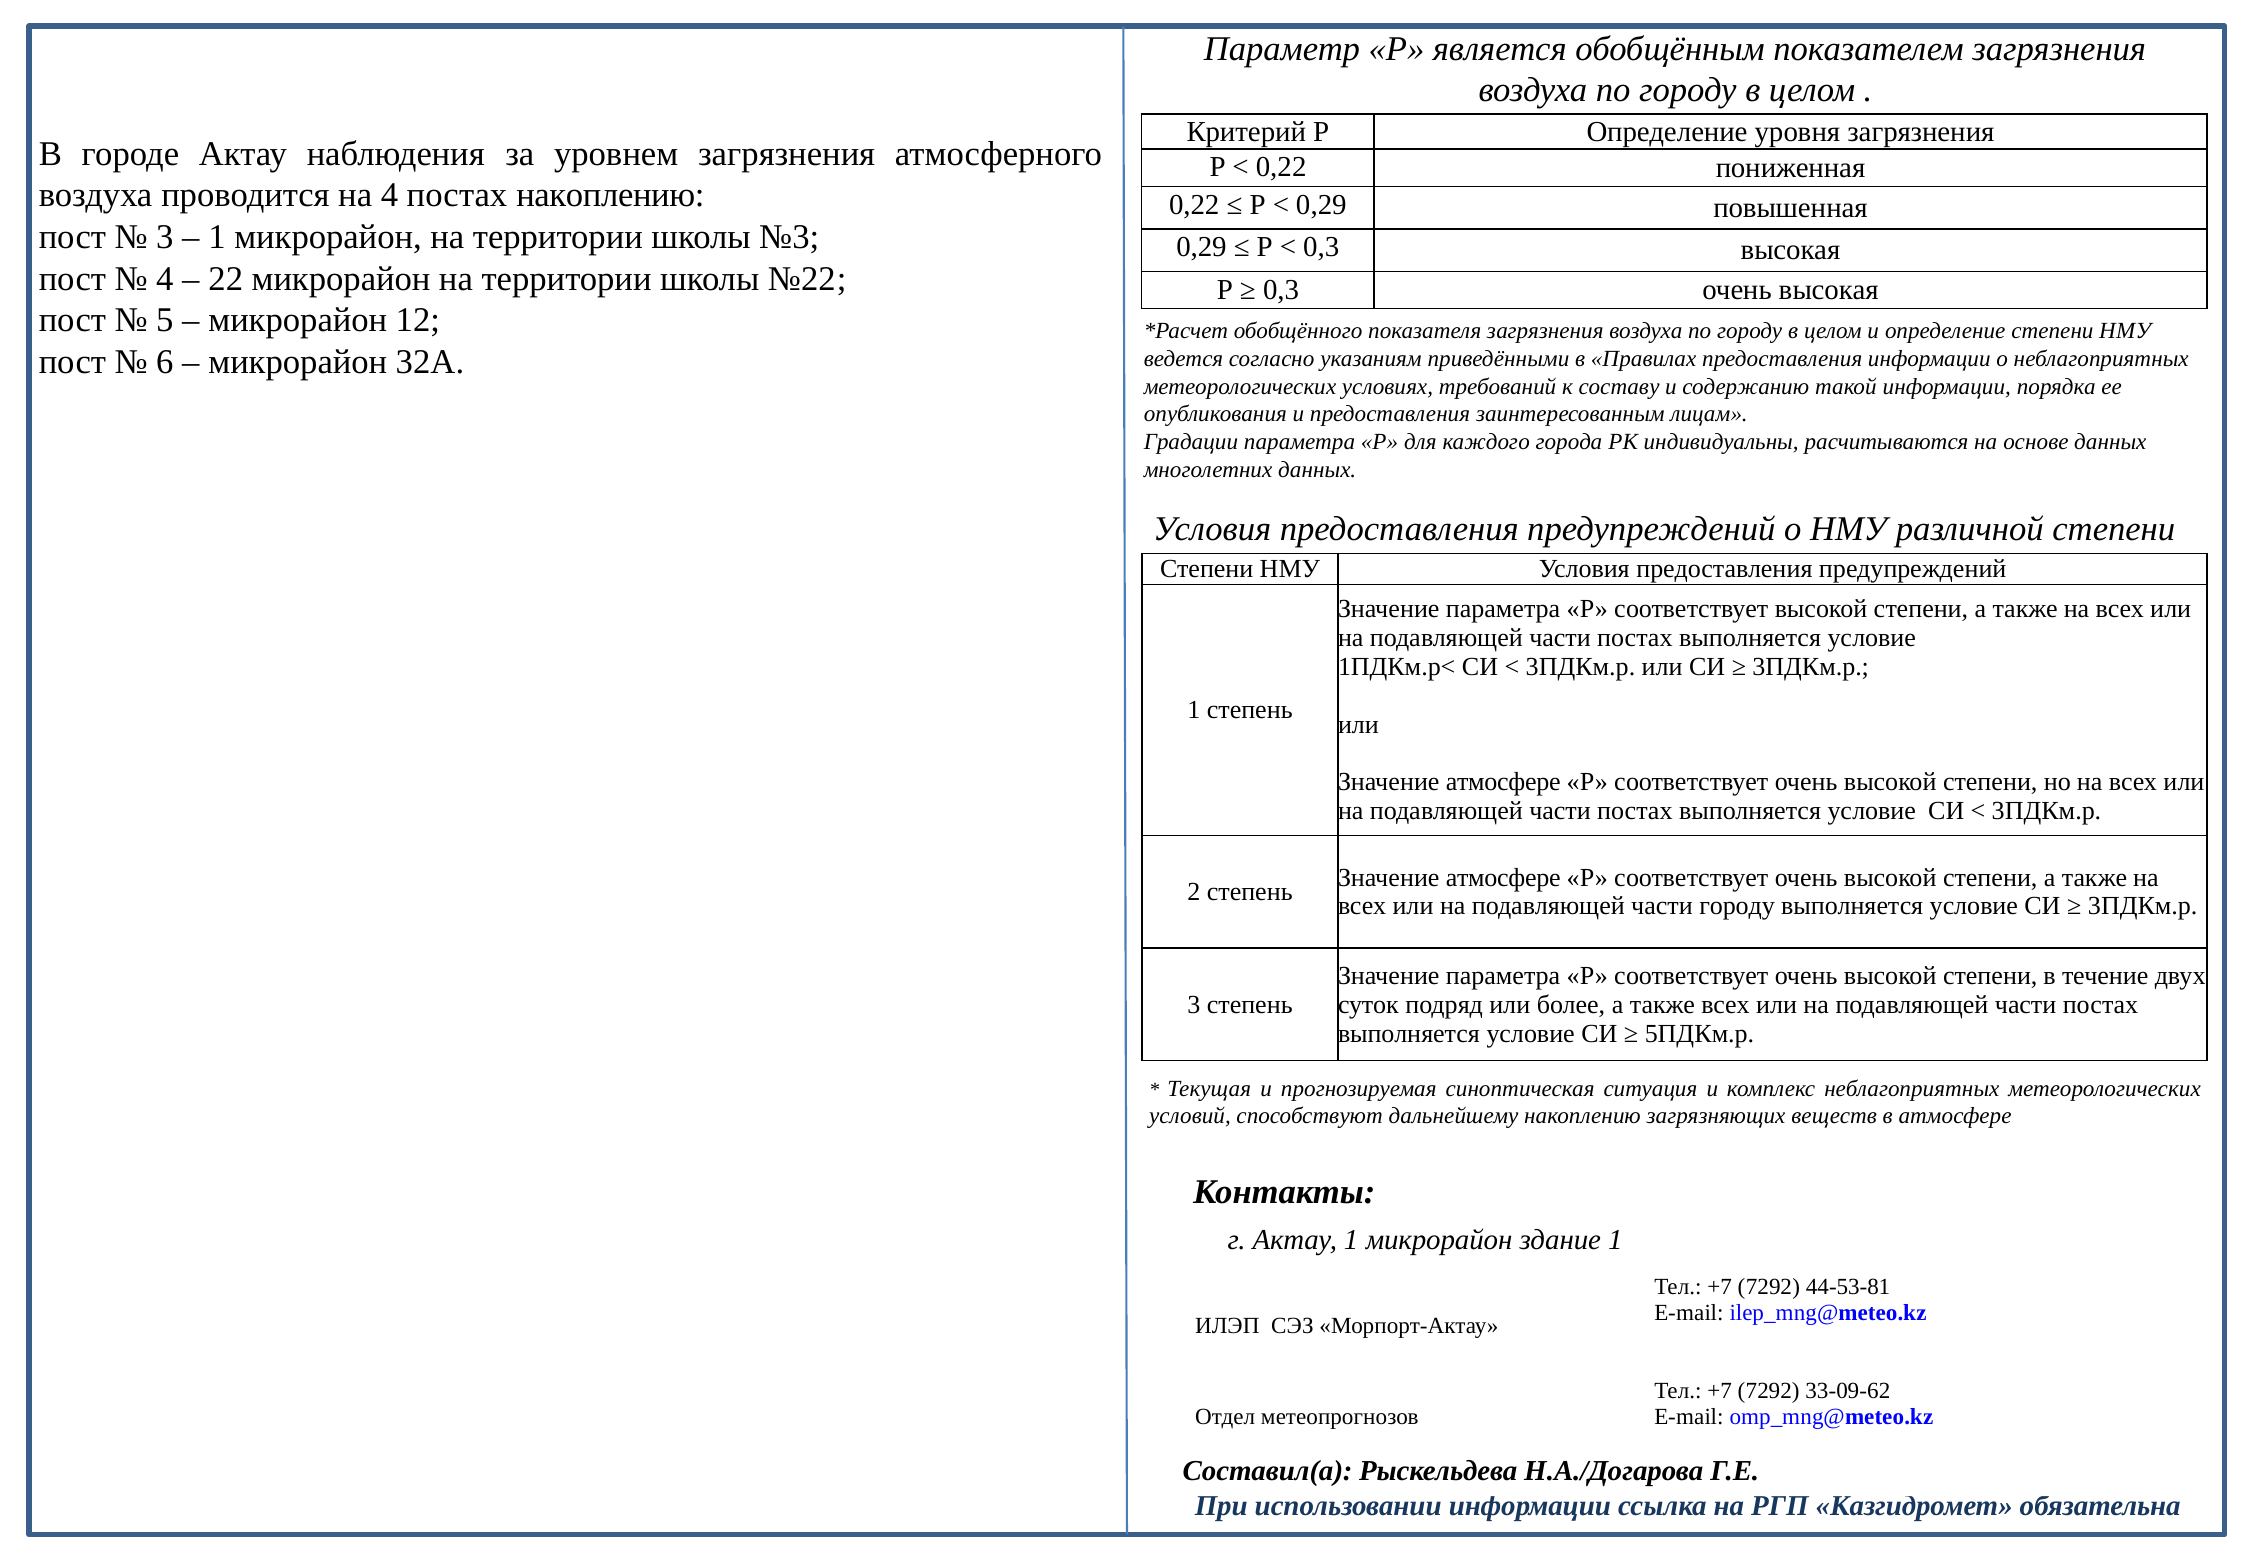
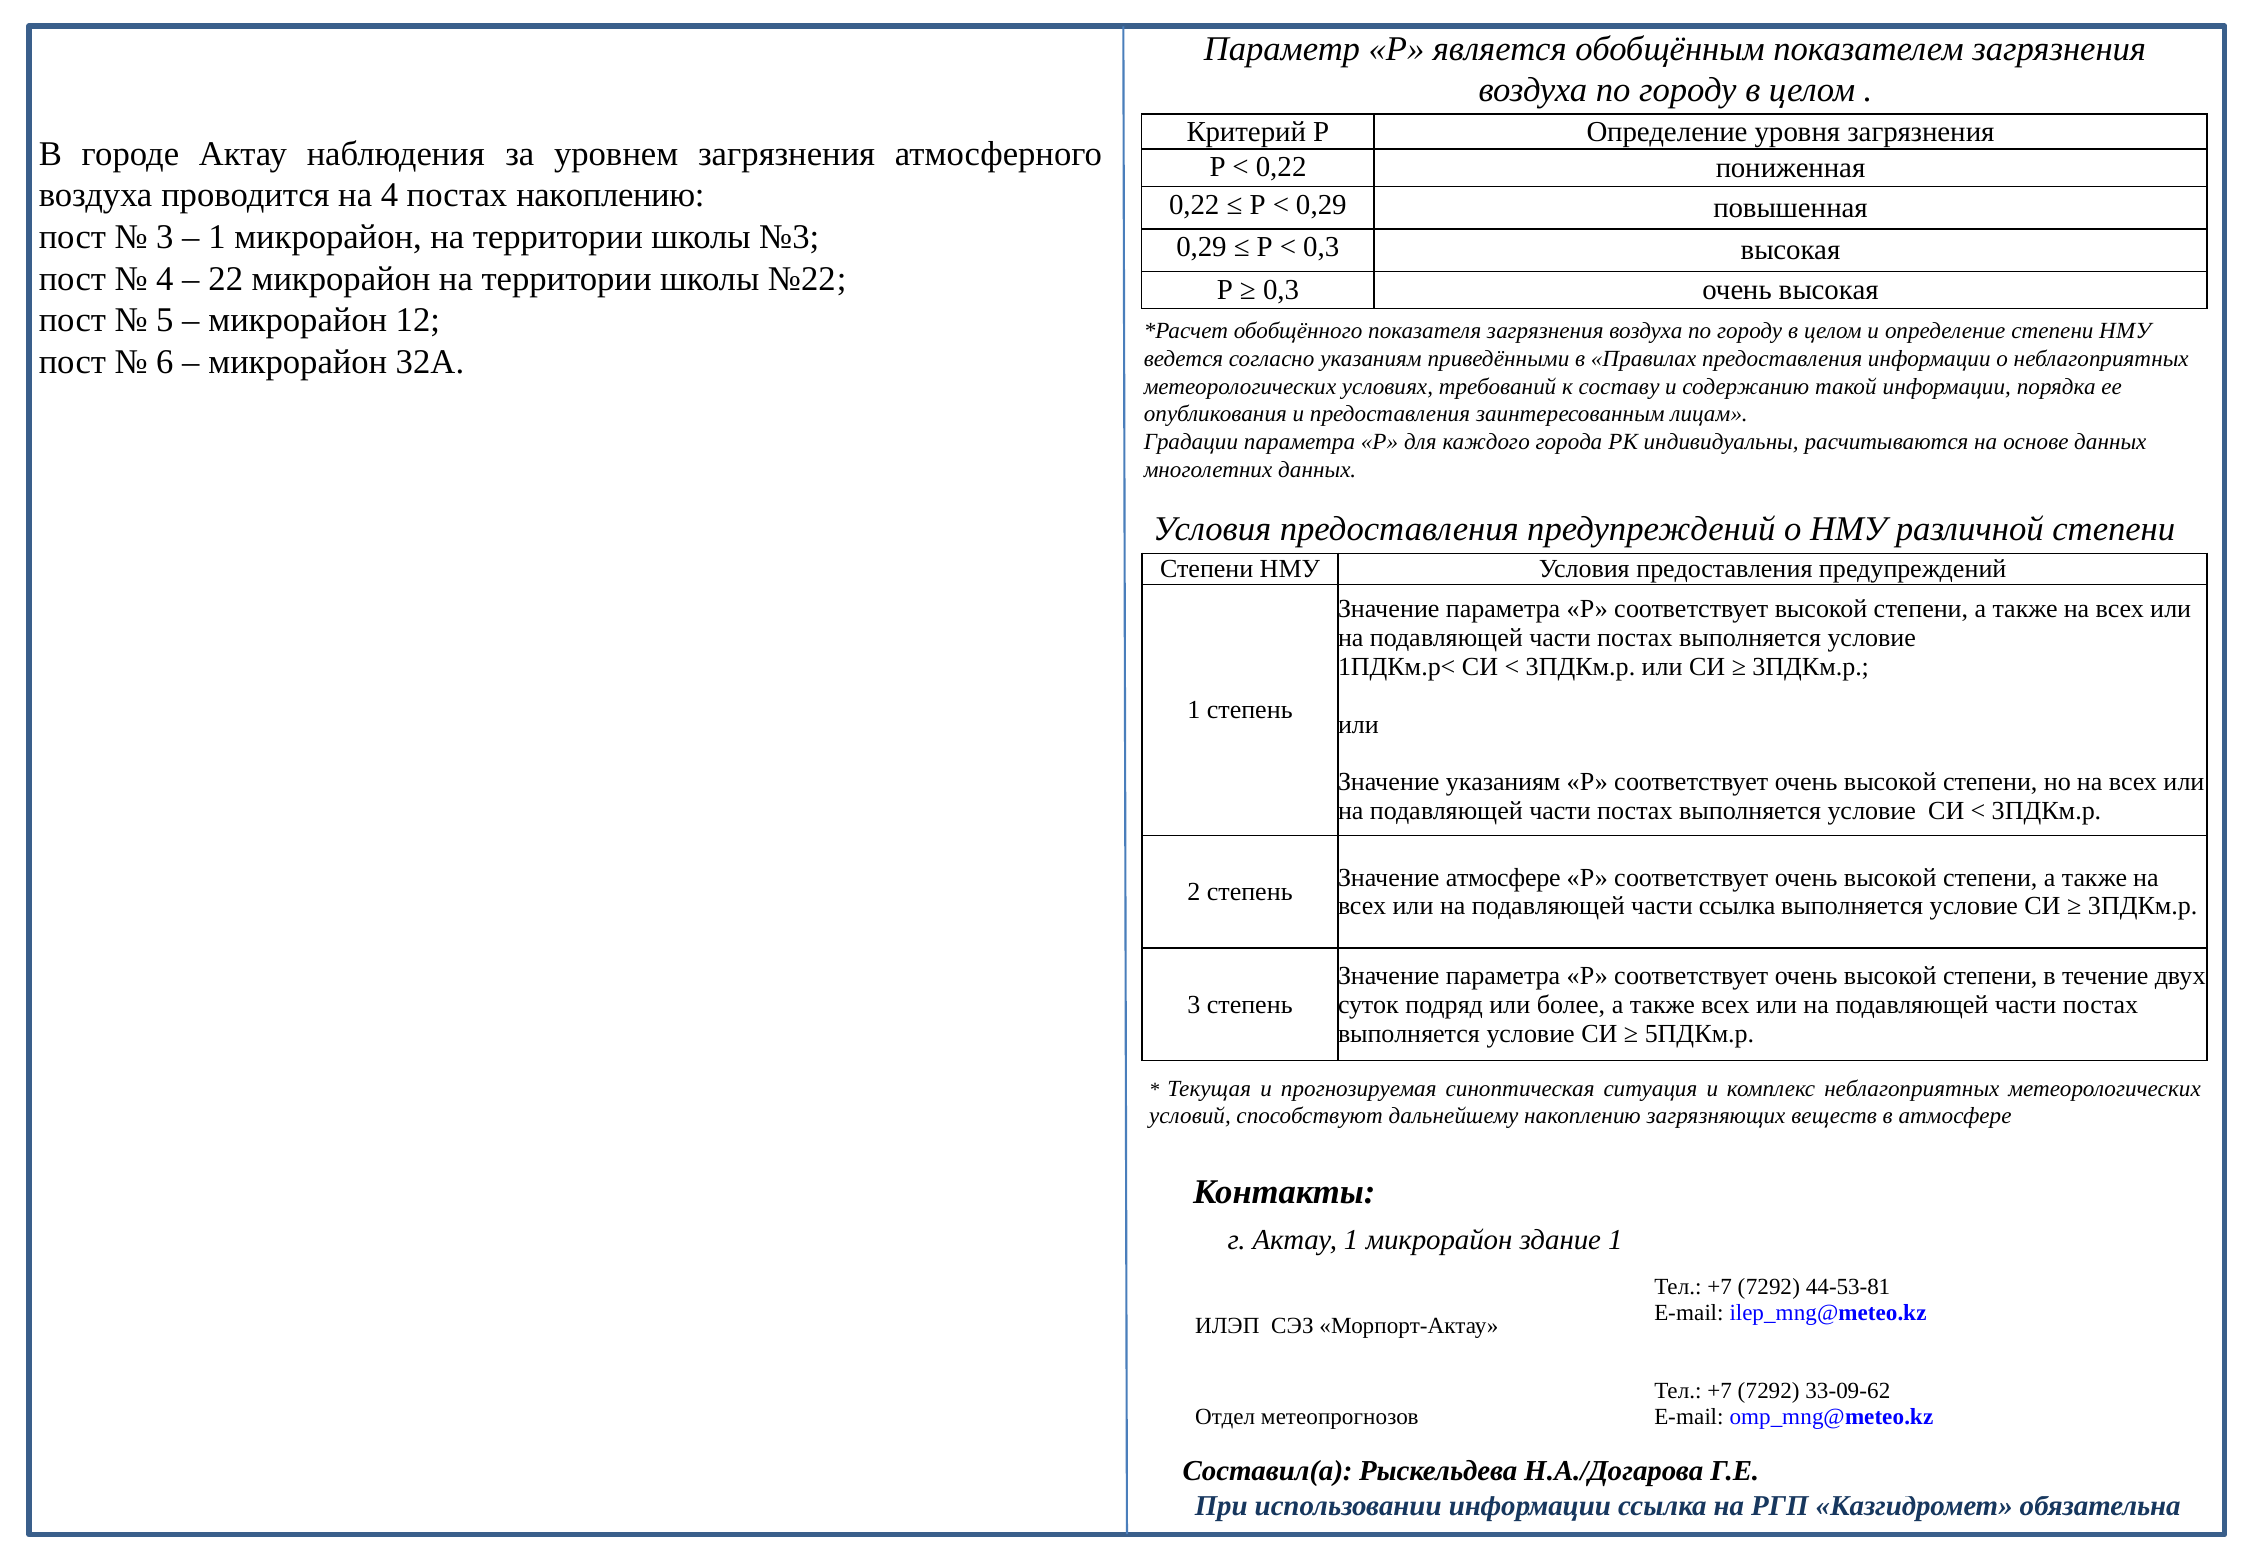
атмосфере at (1503, 782): атмосфере -> указаниям
части городу: городу -> ссылка
